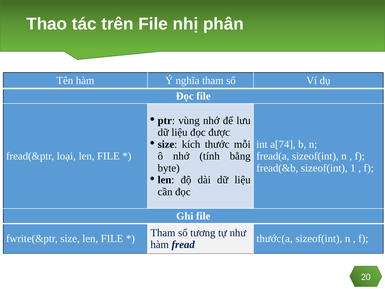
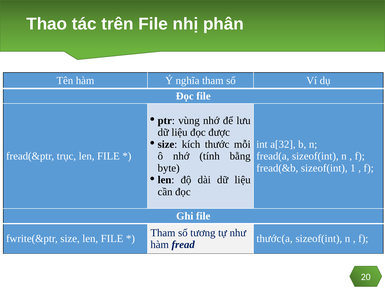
a[74: a[74 -> a[32
loại: loại -> trục
